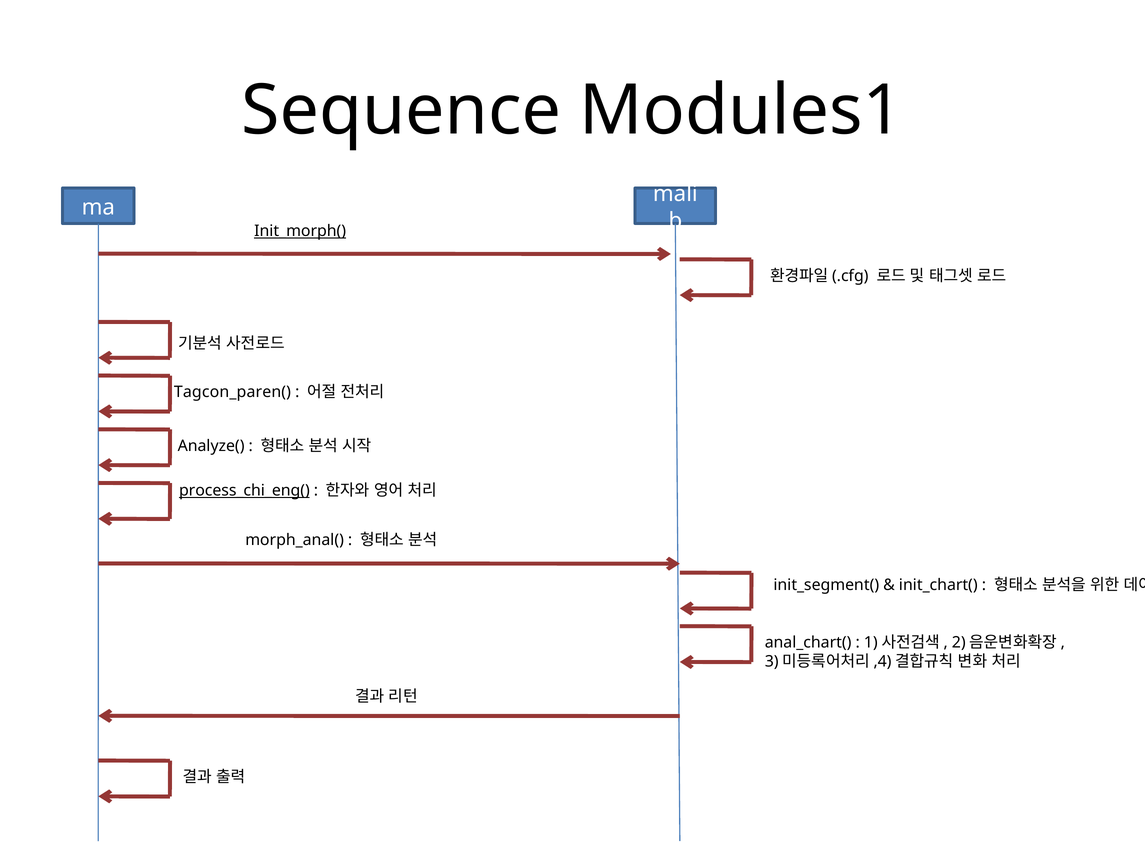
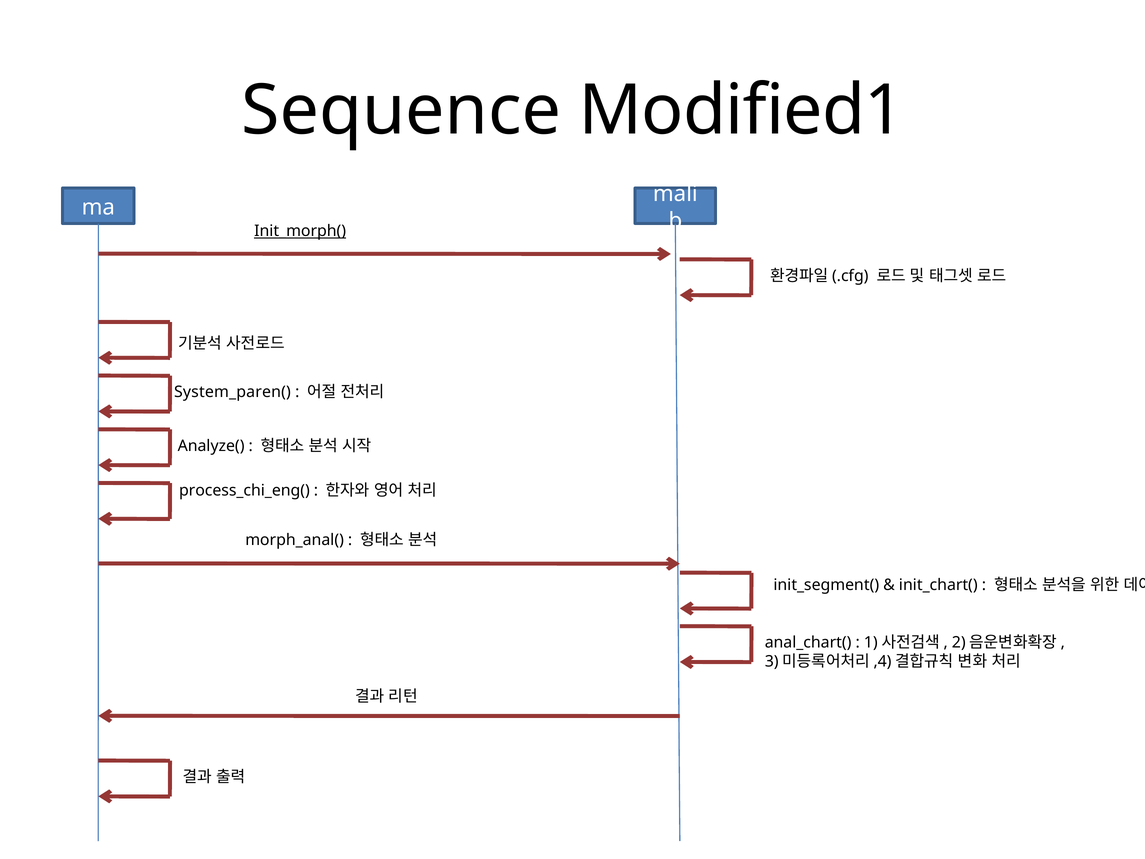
Modules1: Modules1 -> Modified1
Tagcon_paren(: Tagcon_paren( -> System_paren(
process_chi_eng( underline: present -> none
